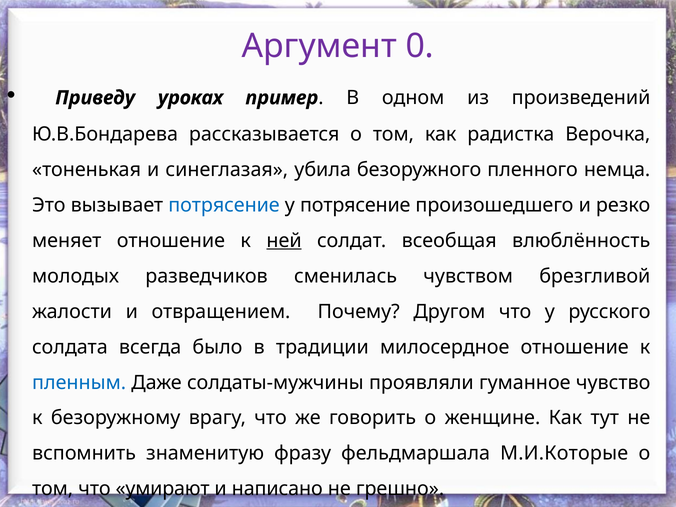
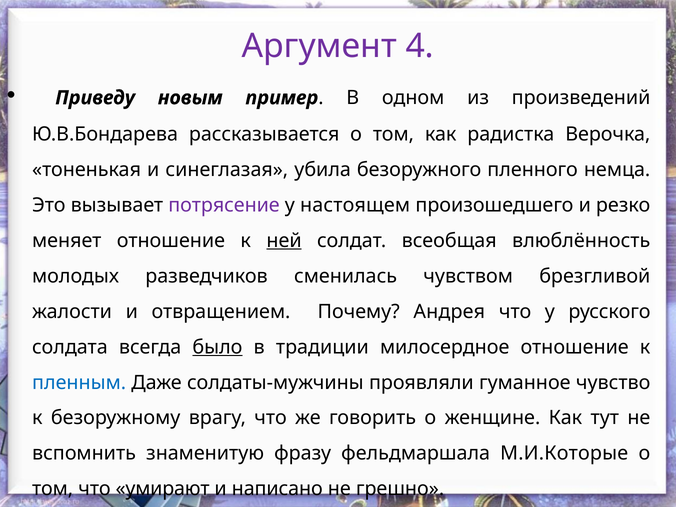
0: 0 -> 4
уроках: уроках -> новым
потрясение at (224, 205) colour: blue -> purple
у потрясение: потрясение -> настоящем
Другом: Другом -> Андрея
было underline: none -> present
